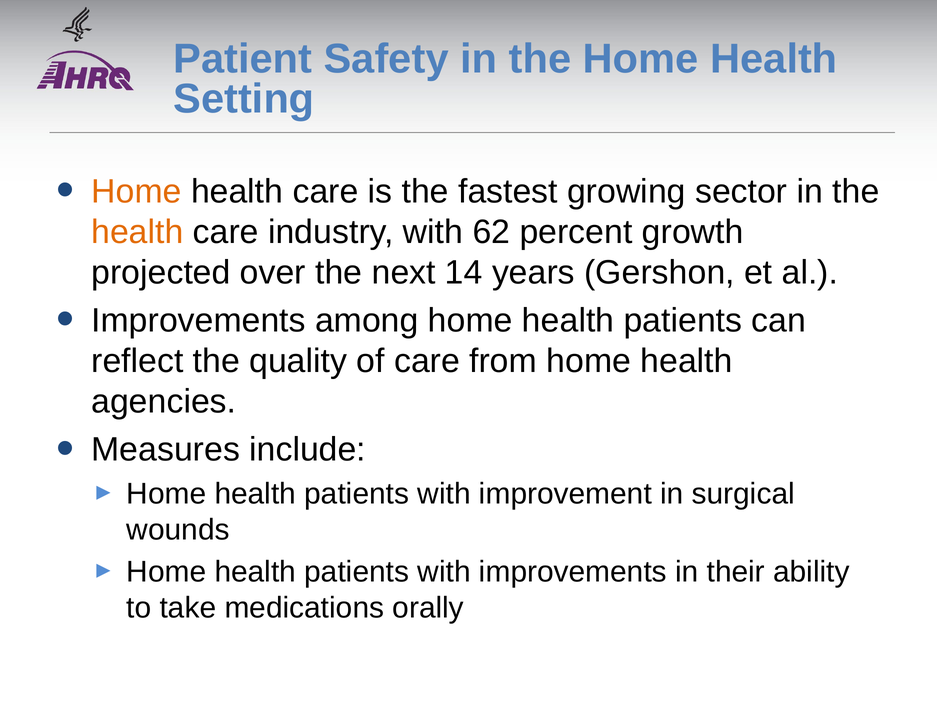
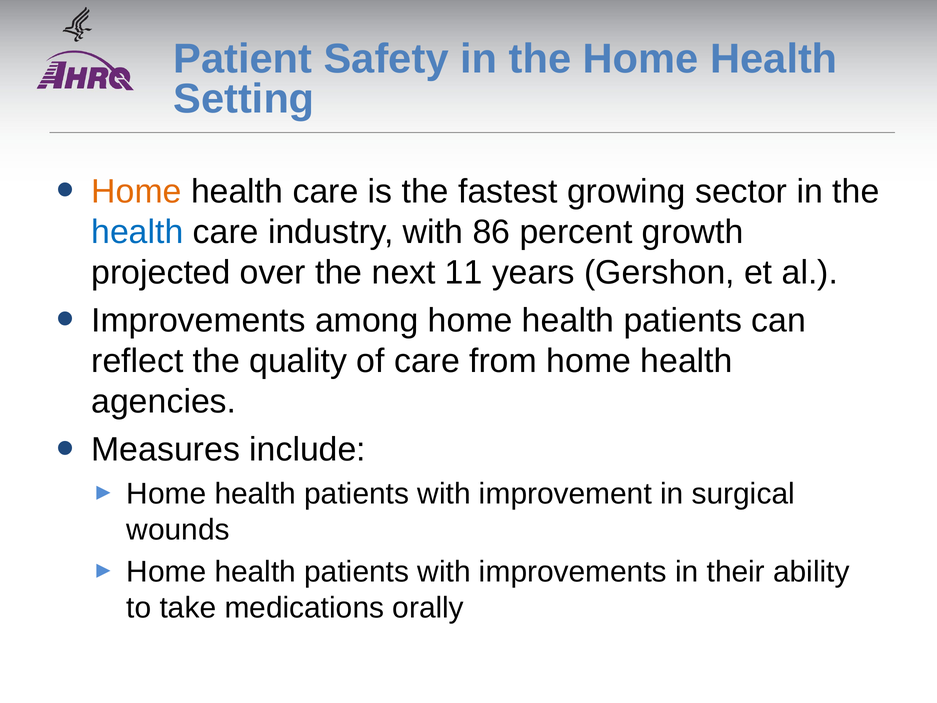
health at (137, 232) colour: orange -> blue
62: 62 -> 86
14: 14 -> 11
